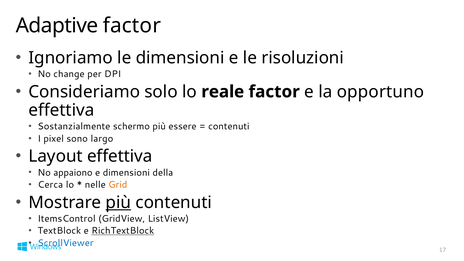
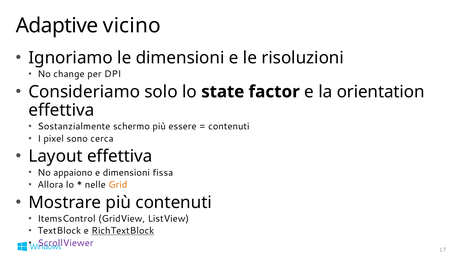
Adaptive factor: factor -> vicino
reale: reale -> state
opportuno: opportuno -> orientation
largo: largo -> cerca
della: della -> fissa
Cerca: Cerca -> Allora
più at (118, 202) underline: present -> none
ScrollViewer colour: blue -> purple
